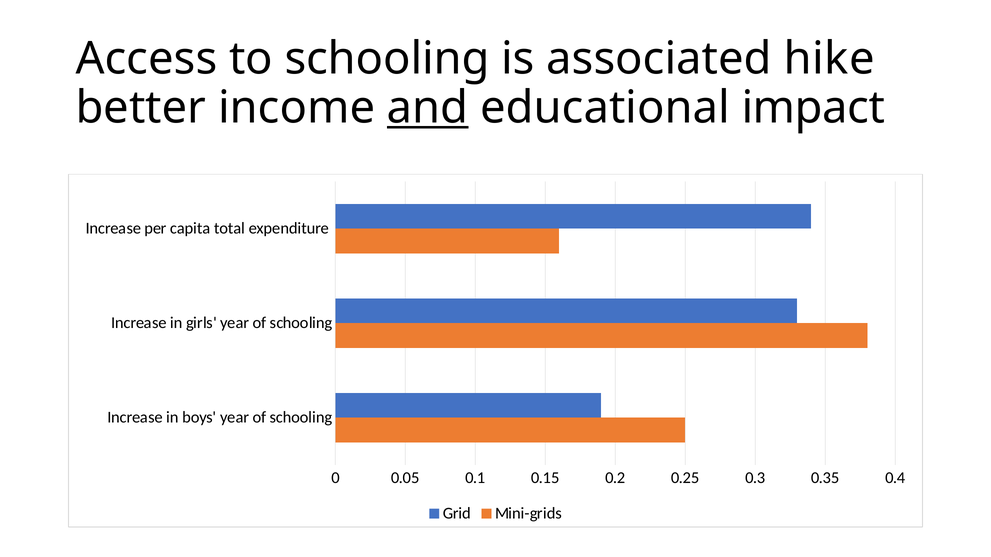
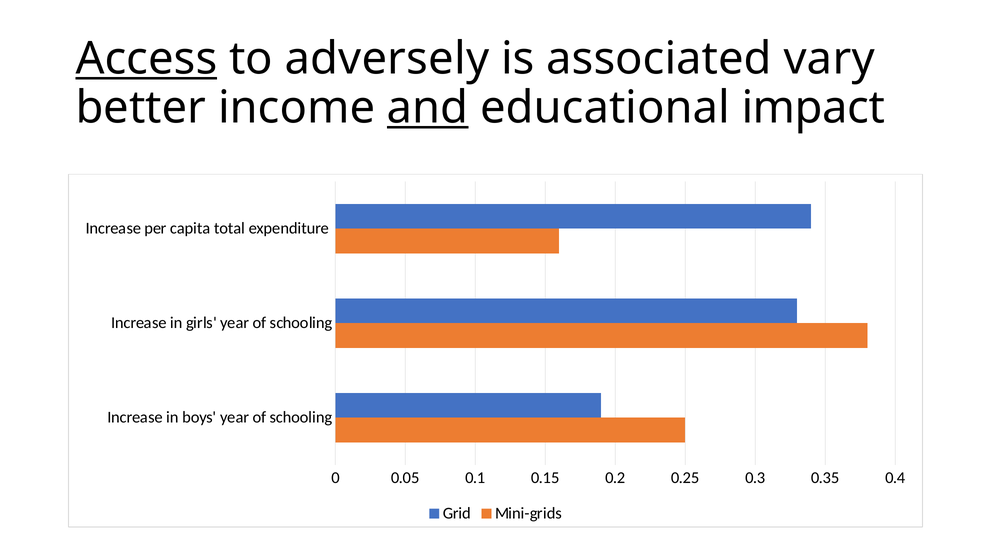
Access underline: none -> present
to schooling: schooling -> adversely
hike: hike -> vary
